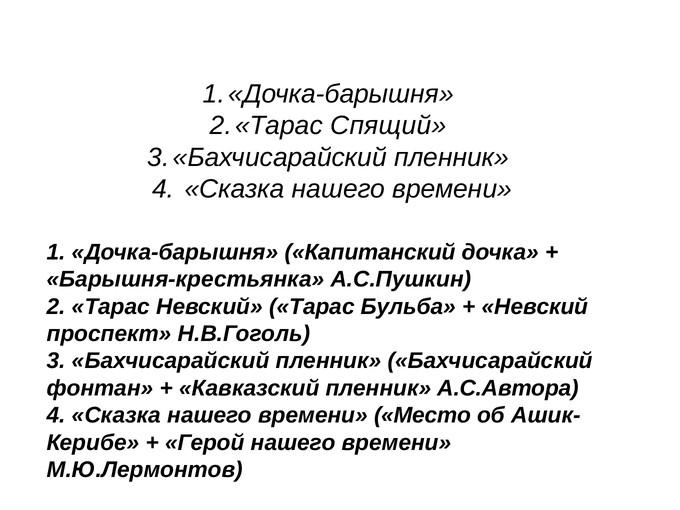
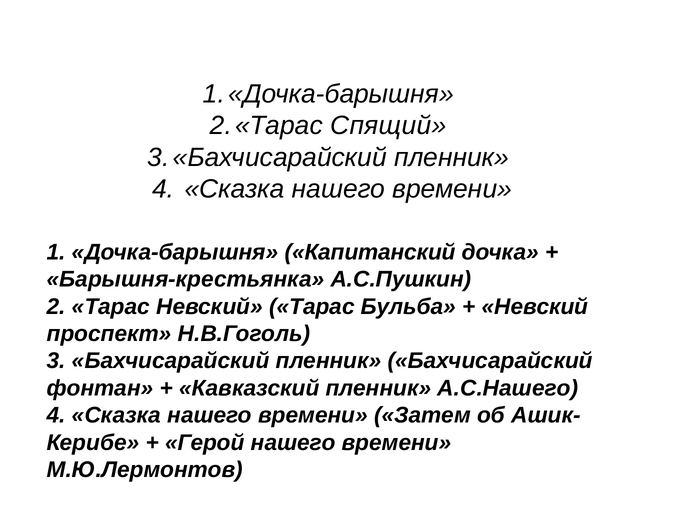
А.С.Автора: А.С.Автора -> А.С.Нашего
Место: Место -> Затем
